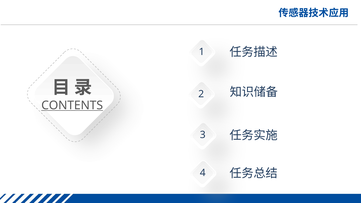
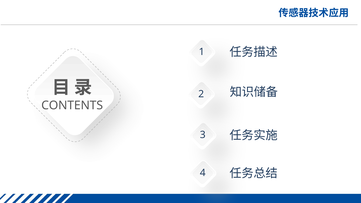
CONTENTS underline: present -> none
